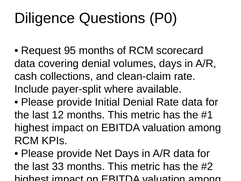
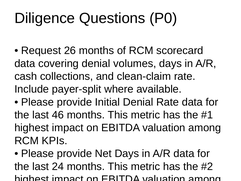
95: 95 -> 26
12: 12 -> 46
33: 33 -> 24
